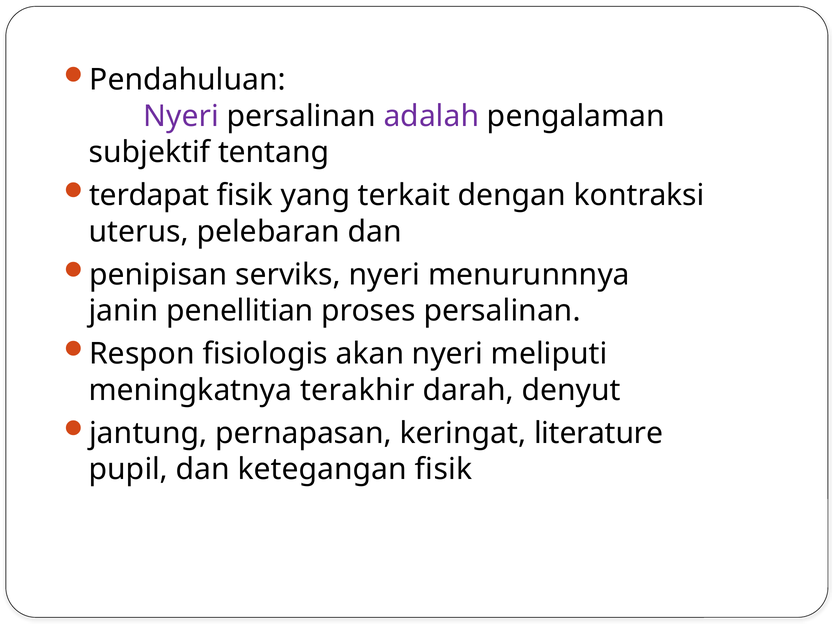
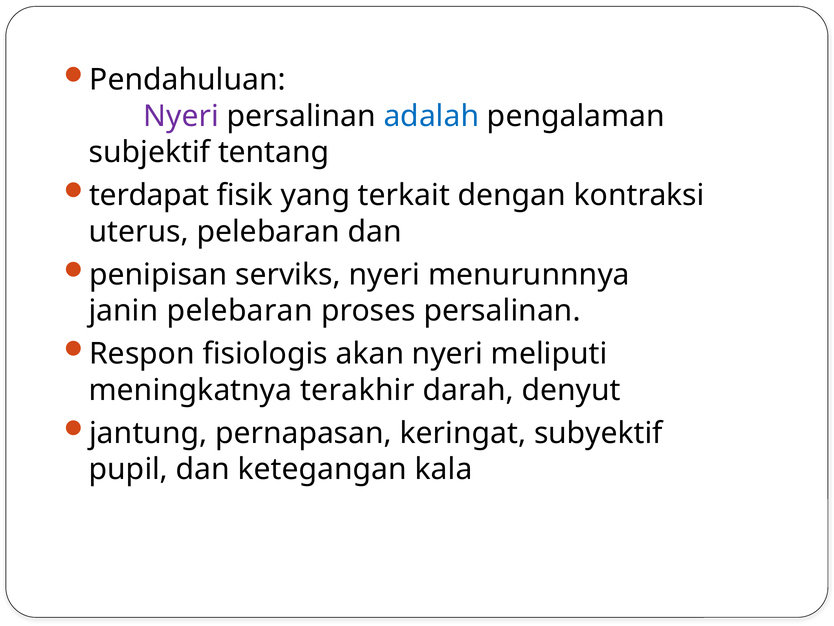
adalah colour: purple -> blue
janin penellitian: penellitian -> pelebaran
literature: literature -> subyektif
ketegangan fisik: fisik -> kala
